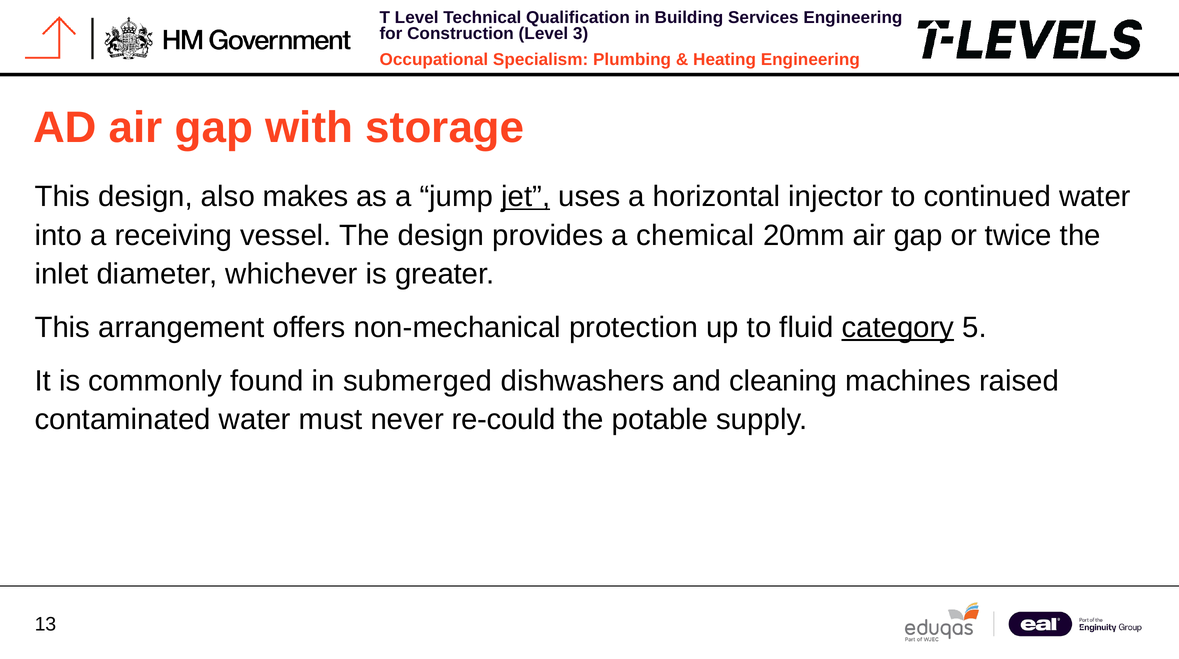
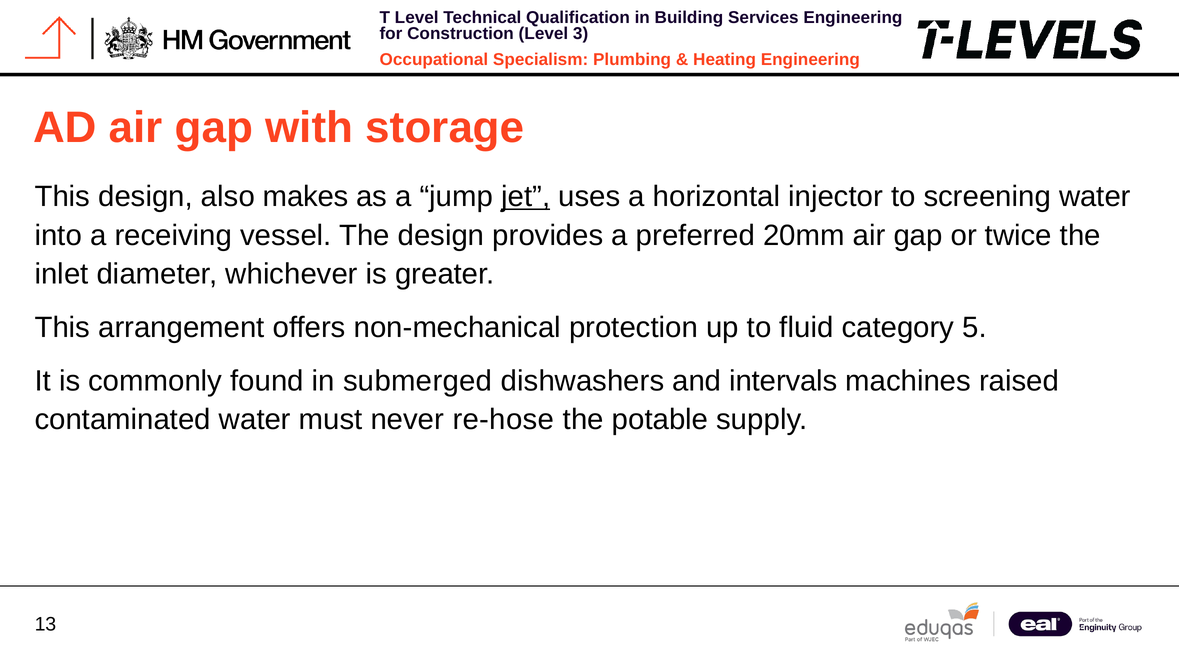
continued: continued -> screening
chemical: chemical -> preferred
category underline: present -> none
cleaning: cleaning -> intervals
re-could: re-could -> re-hose
